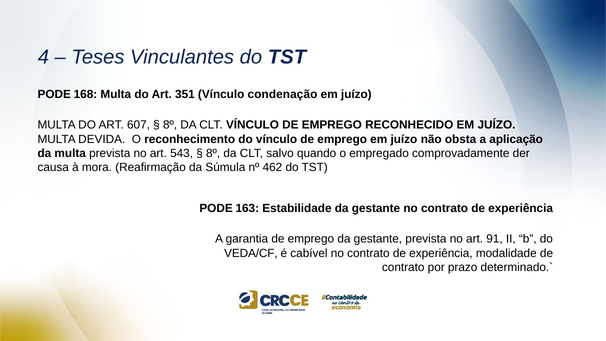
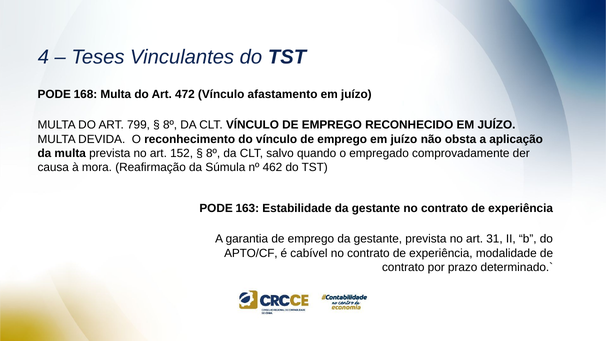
351: 351 -> 472
condenação: condenação -> afastamento
607: 607 -> 799
543: 543 -> 152
91: 91 -> 31
VEDA/CF: VEDA/CF -> APTO/CF
